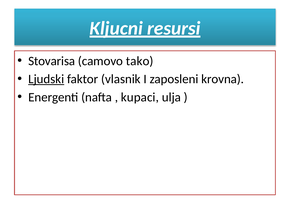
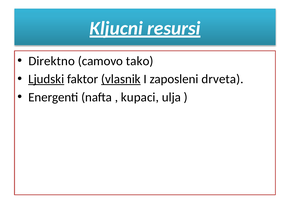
Stovarisa: Stovarisa -> Direktno
vlasnik underline: none -> present
krovna: krovna -> drveta
